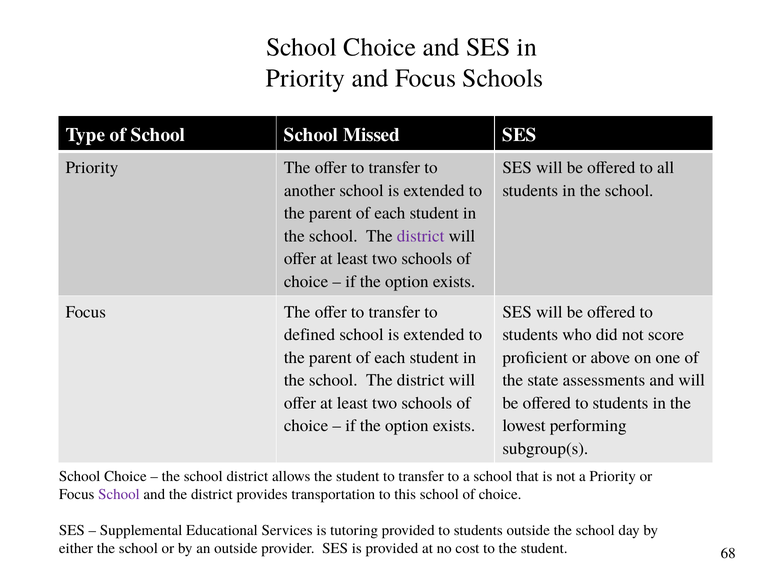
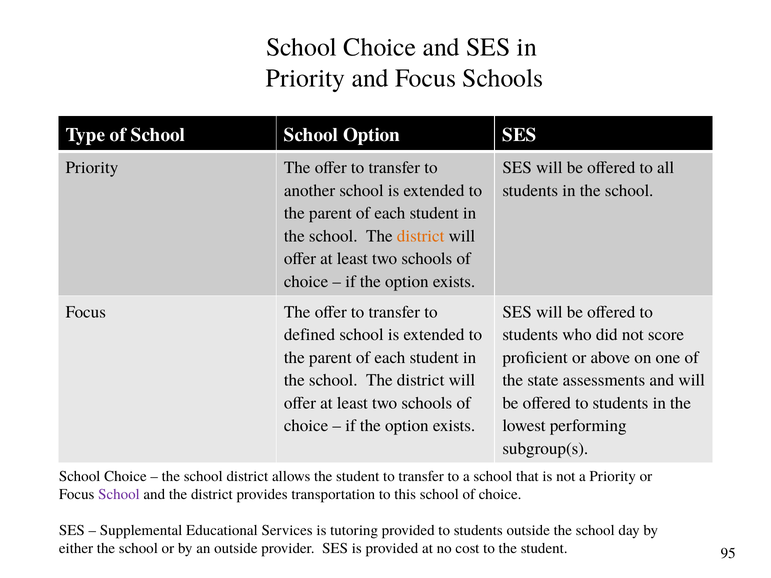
School Missed: Missed -> Option
district at (421, 236) colour: purple -> orange
68: 68 -> 95
